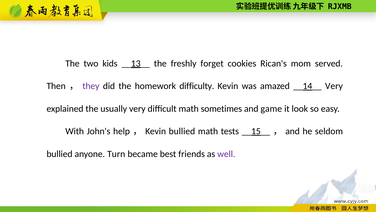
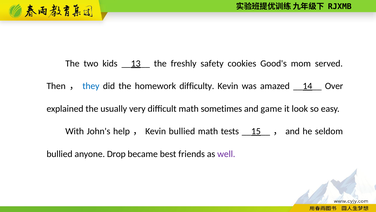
forget: forget -> safety
Rican's: Rican's -> Good's
they colour: purple -> blue
__14__ Very: Very -> Over
Turn: Turn -> Drop
